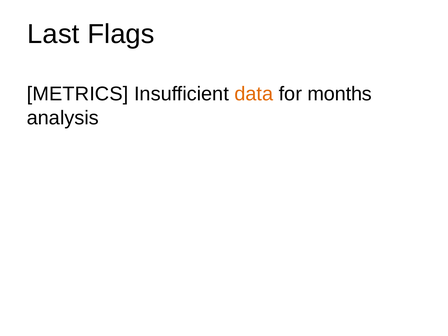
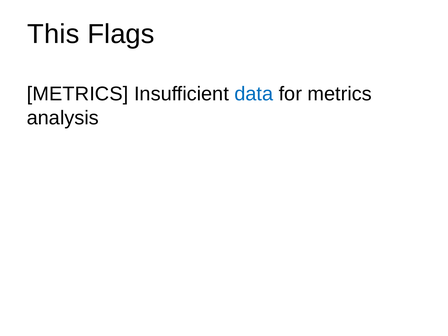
Last: Last -> This
data colour: orange -> blue
for months: months -> metrics
